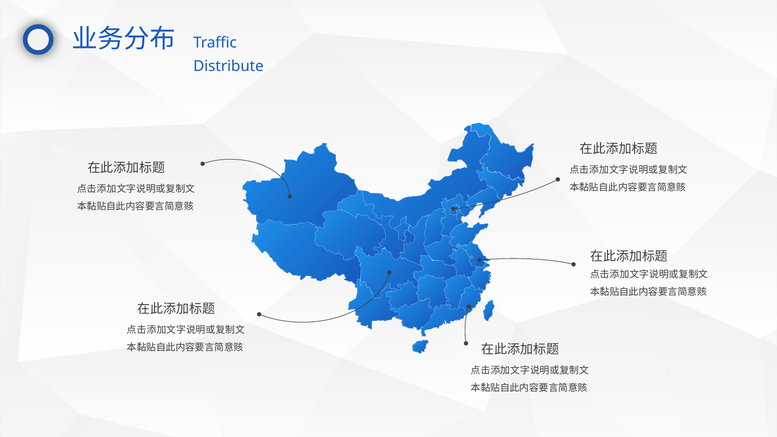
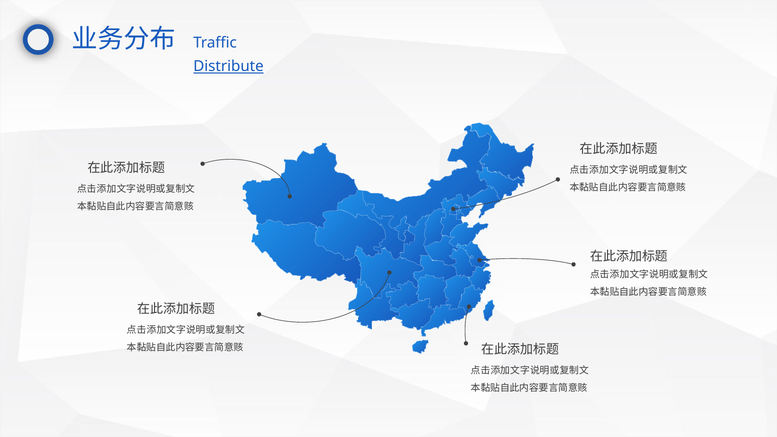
Distribute underline: none -> present
